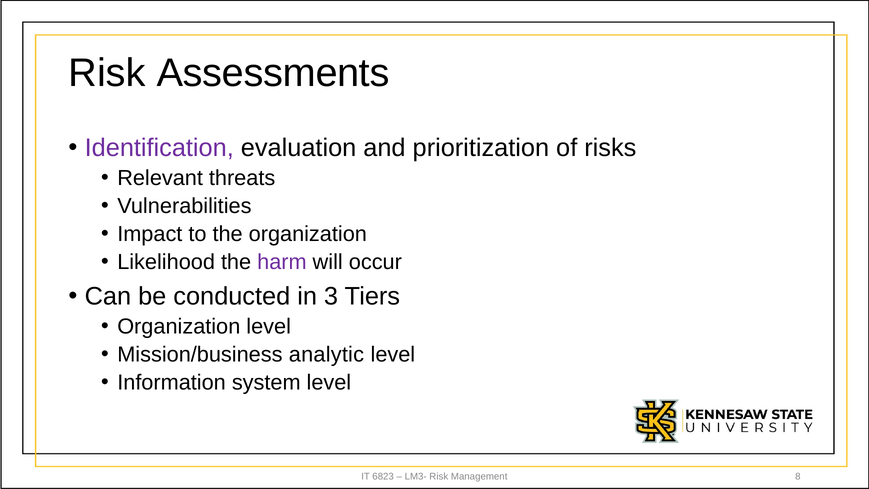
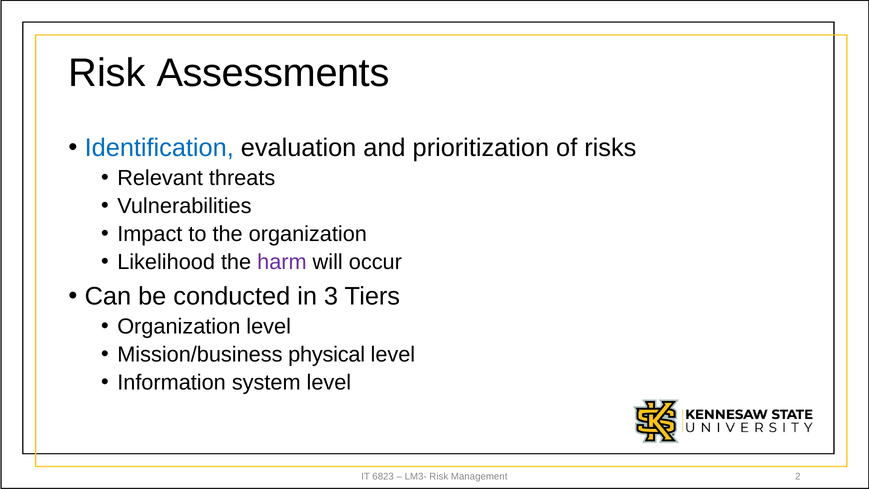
Identification colour: purple -> blue
analytic: analytic -> physical
8: 8 -> 2
